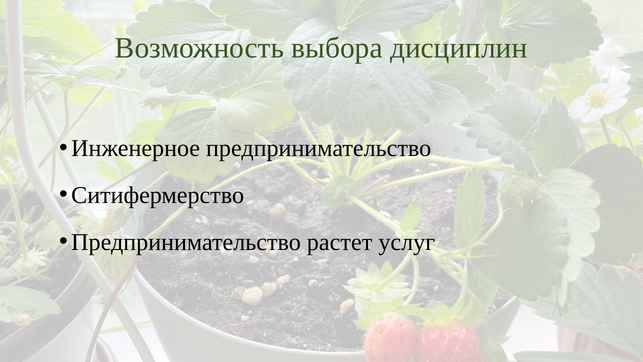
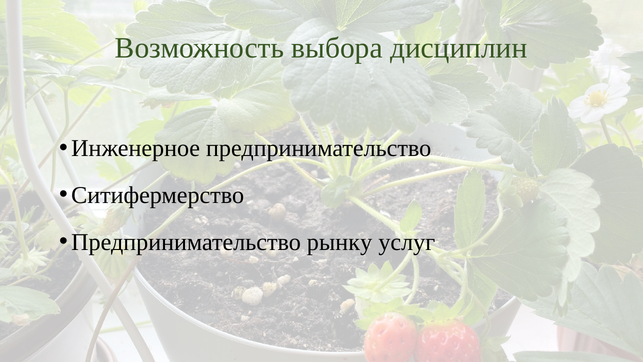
растет: растет -> рынку
